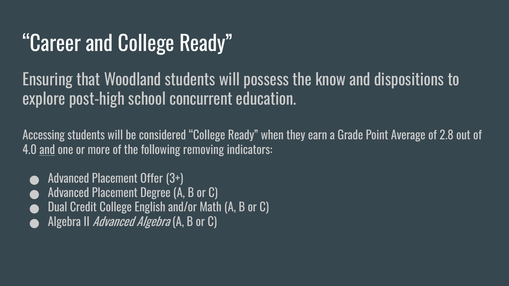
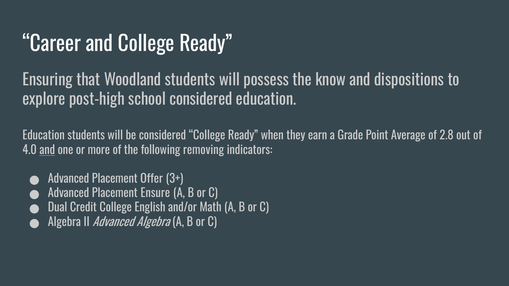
school concurrent: concurrent -> considered
Accessing at (44, 136): Accessing -> Education
Degree: Degree -> Ensure
